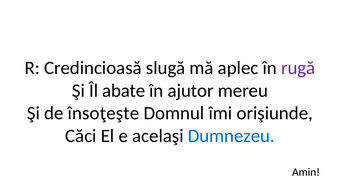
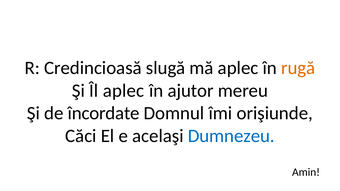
rugă colour: purple -> orange
Îl abate: abate -> aplec
însoţeşte: însoţeşte -> încordate
